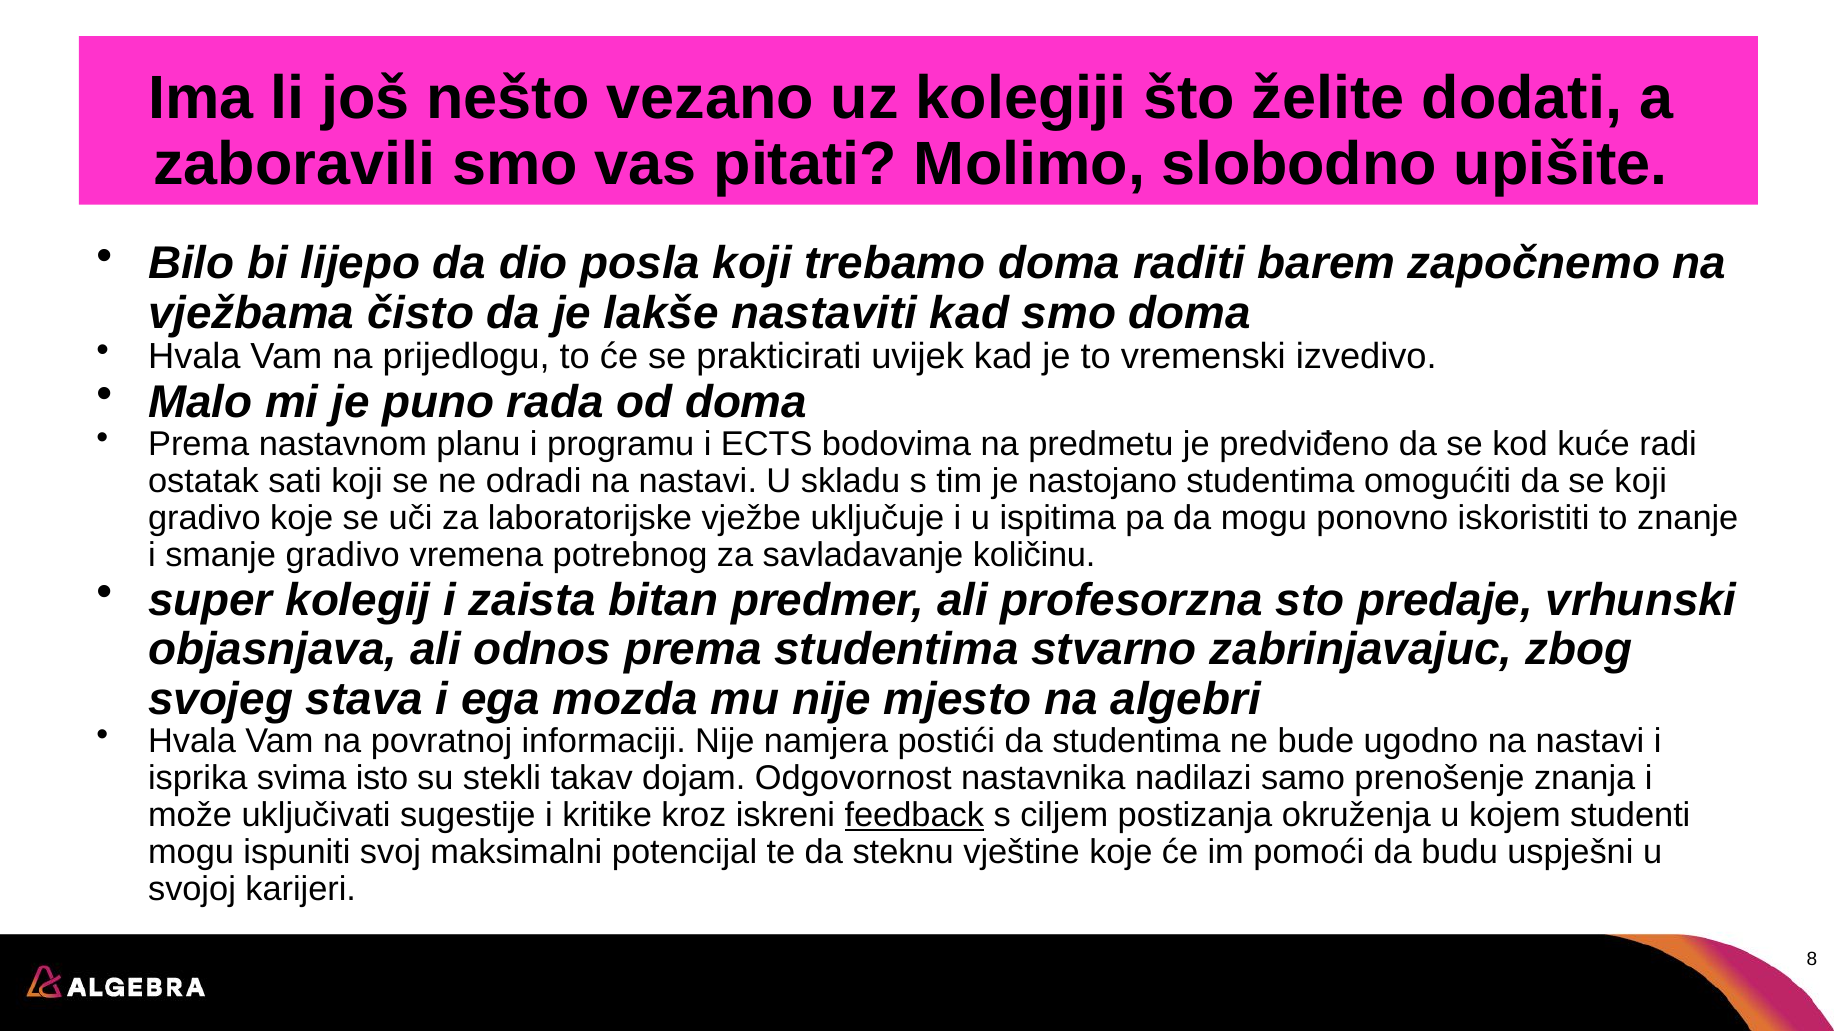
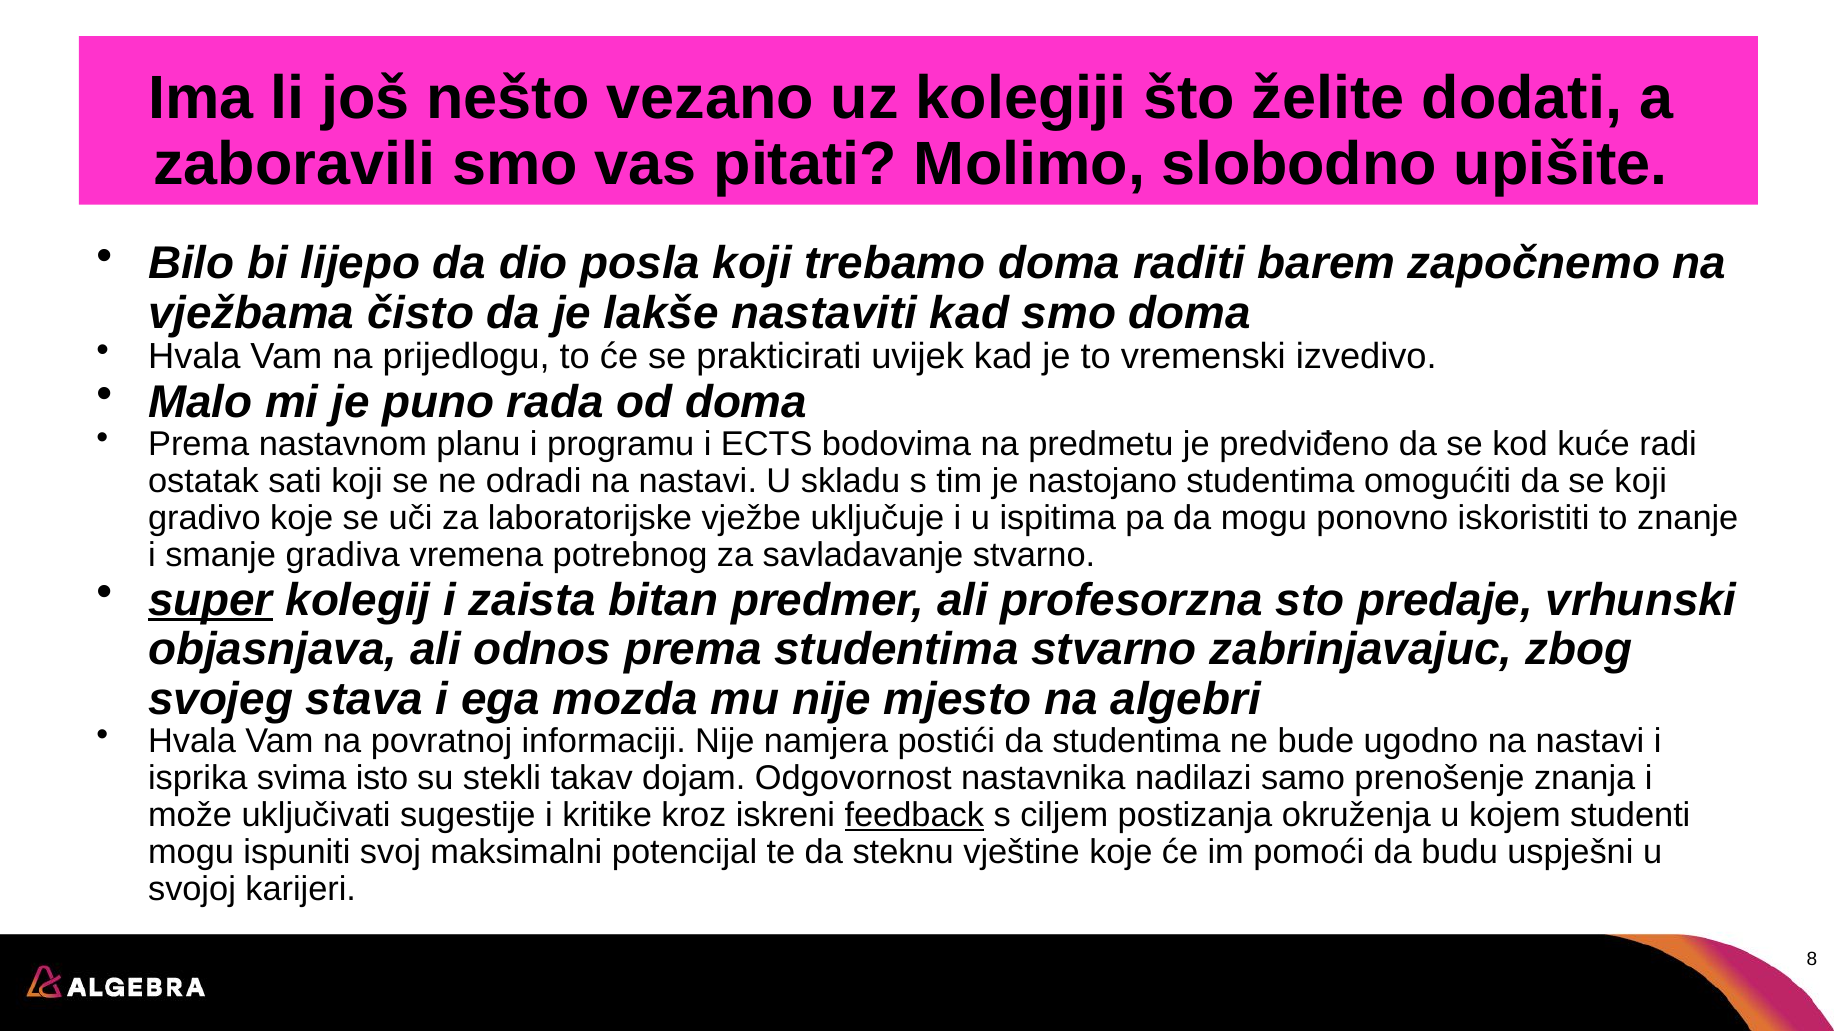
smanje gradivo: gradivo -> gradiva
savladavanje količinu: količinu -> stvarno
super underline: none -> present
